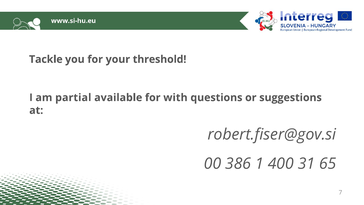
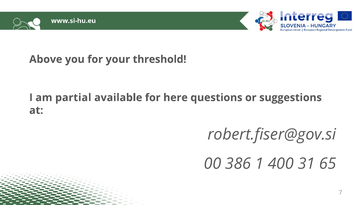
Tackle: Tackle -> Above
with: with -> here
